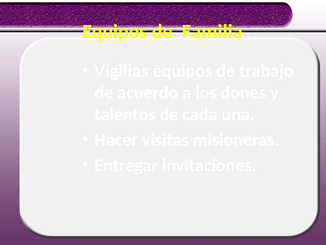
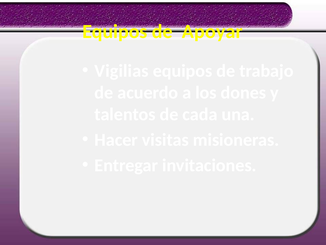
Familia: Familia -> Apoyar
